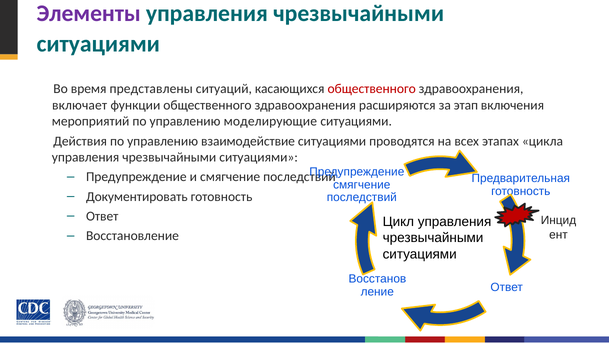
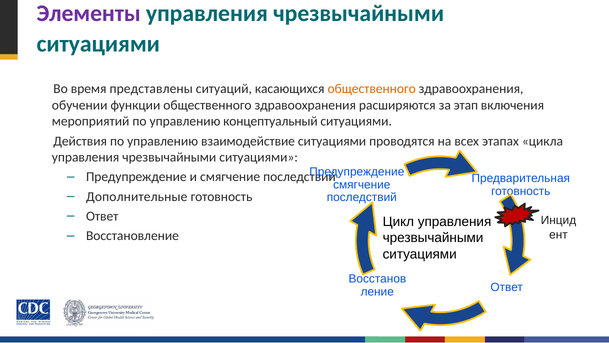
общественного at (372, 89) colour: red -> orange
включает: включает -> обучении
моделирующие: моделирующие -> концептуальный
Документировать: Документировать -> Дополнительные
